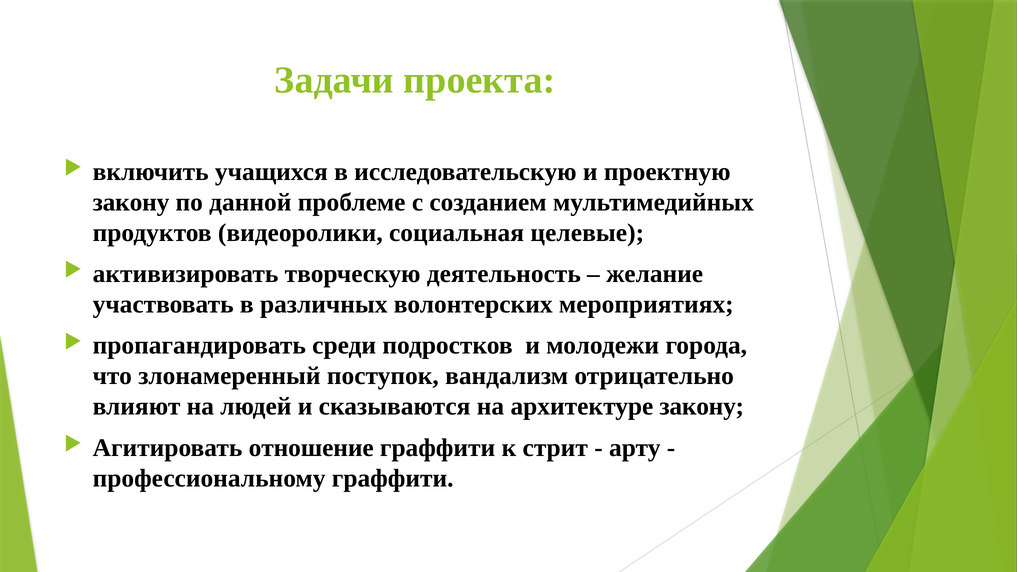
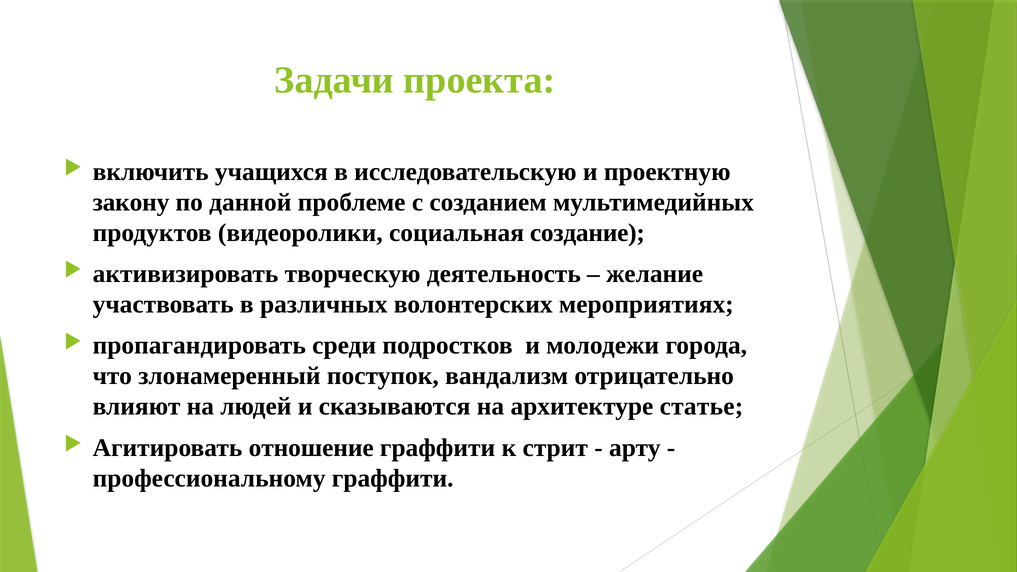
целевые: целевые -> создание
архитектуре закону: закону -> статье
